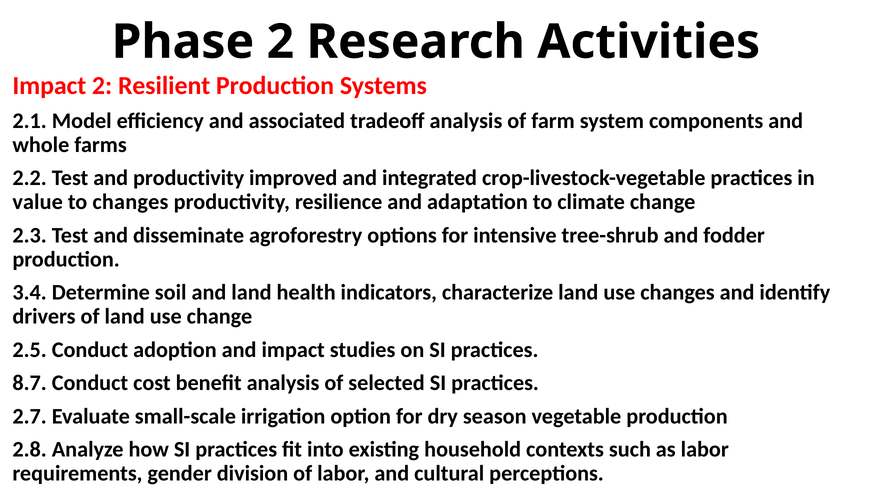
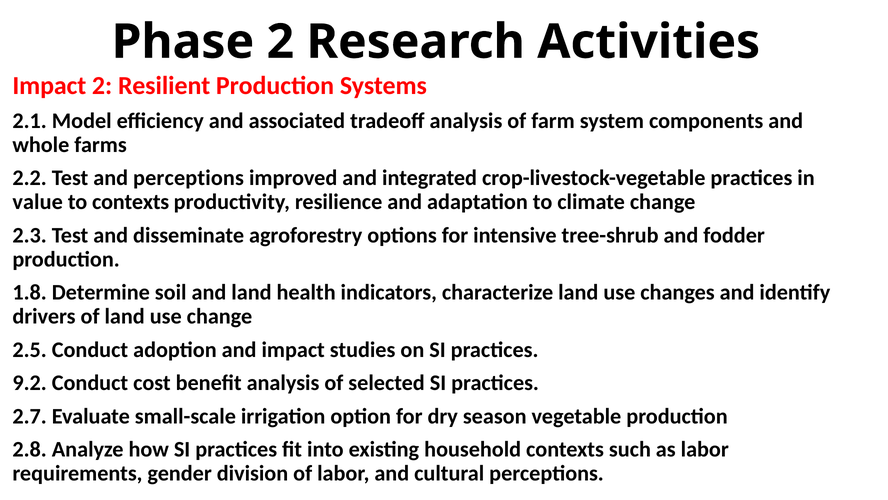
and productivity: productivity -> perceptions
to changes: changes -> contexts
3.4: 3.4 -> 1.8
8.7: 8.7 -> 9.2
